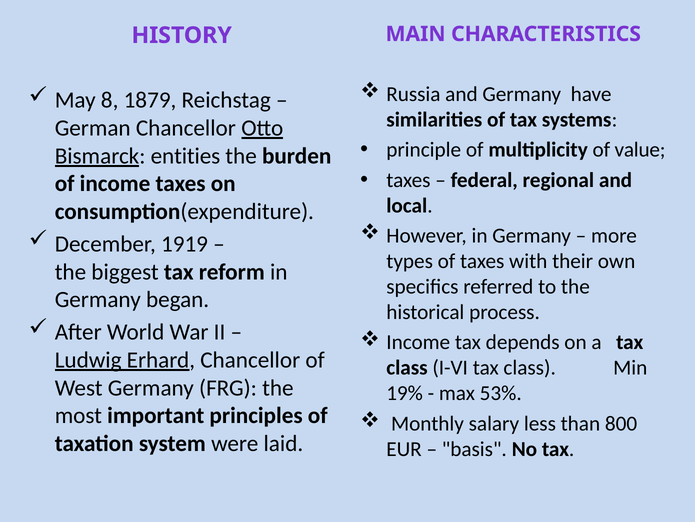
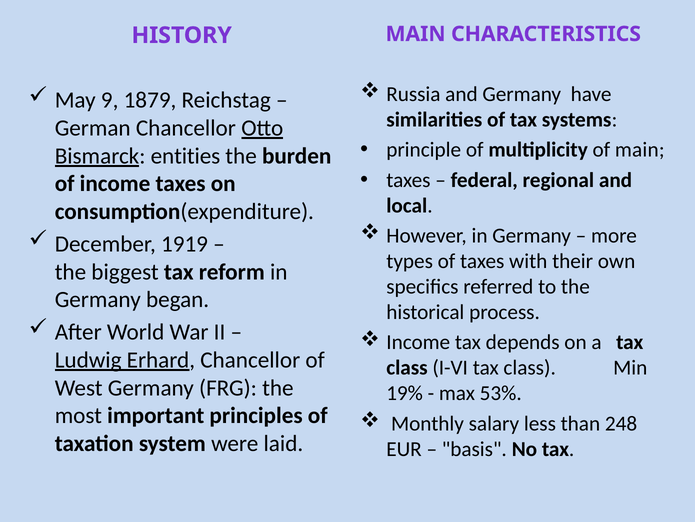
8: 8 -> 9
of value: value -> main
800: 800 -> 248
